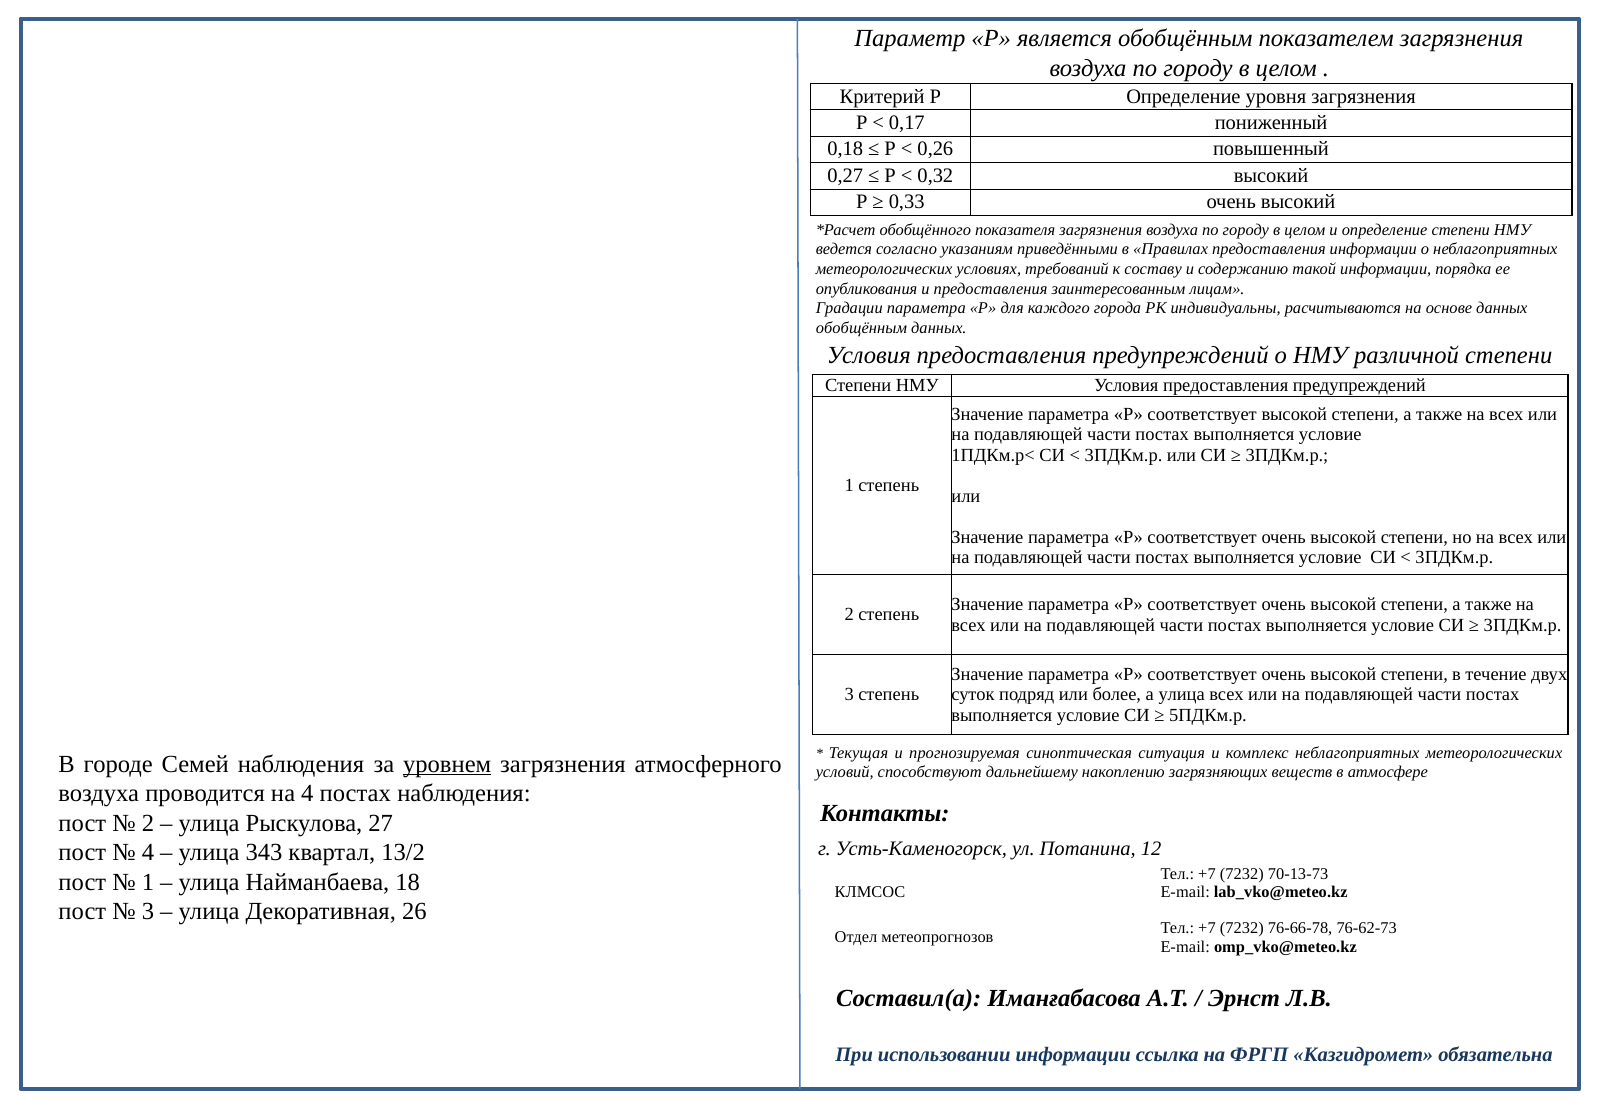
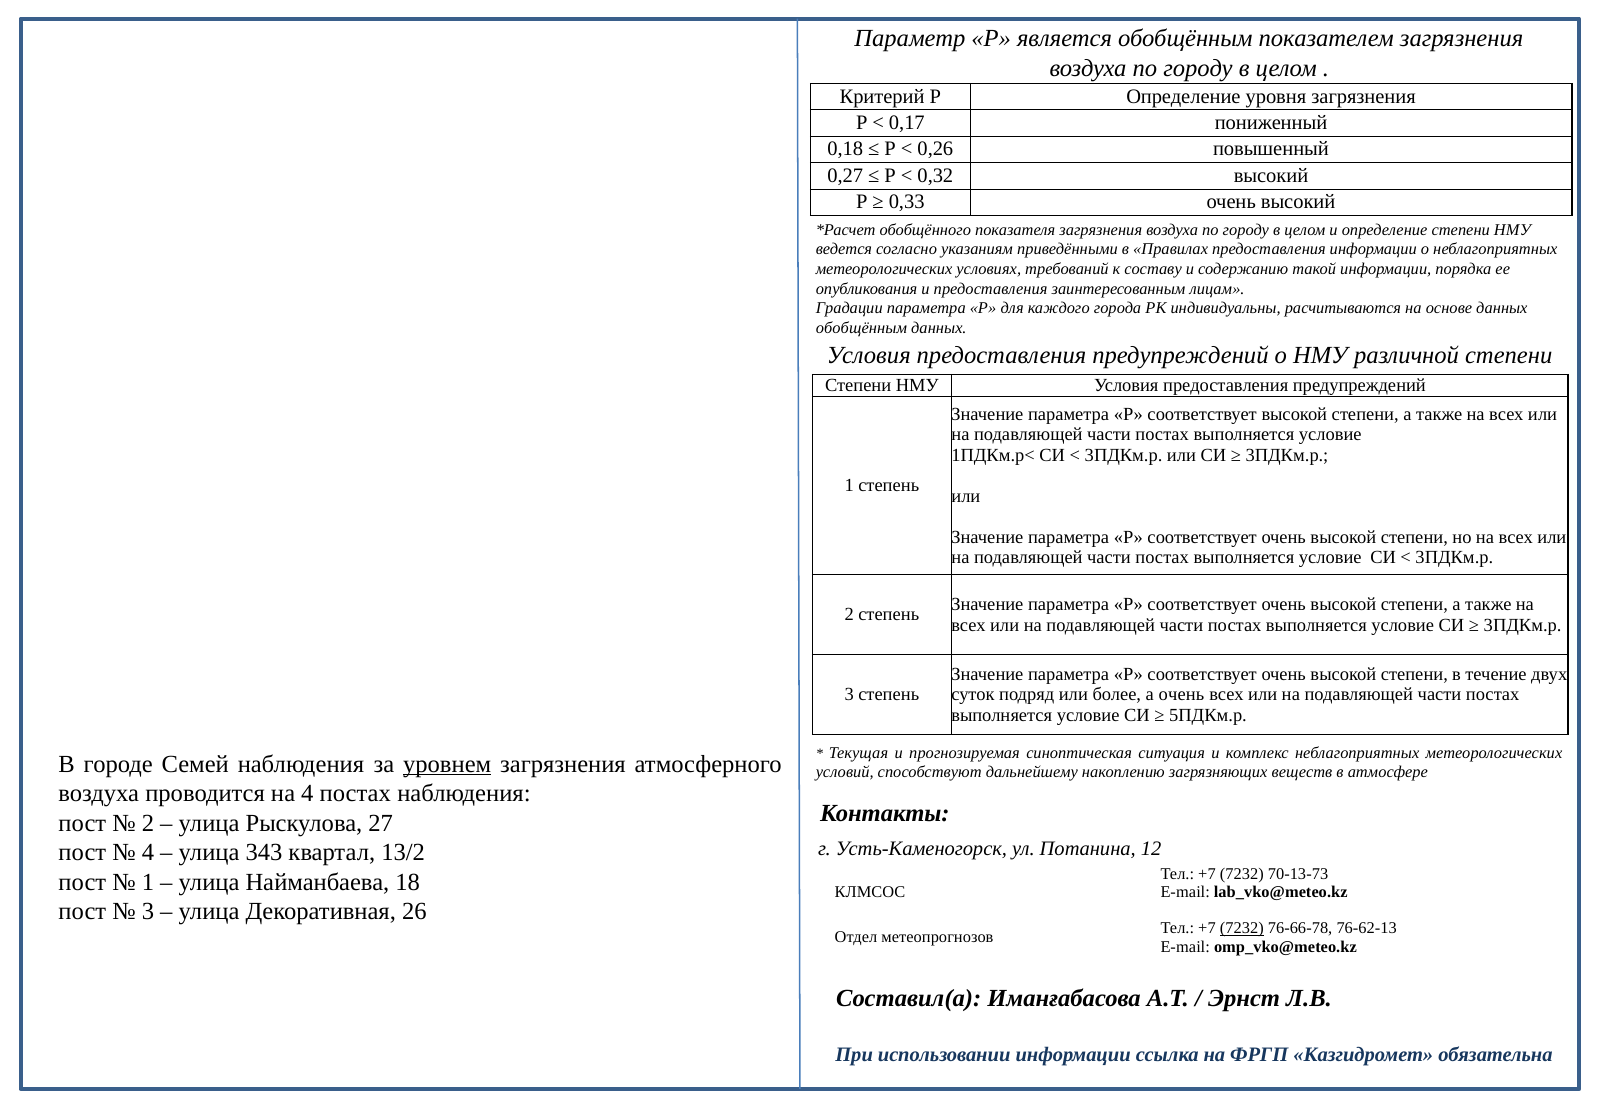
а улица: улица -> очень
7232 at (1242, 928) underline: none -> present
76-62-73: 76-62-73 -> 76-62-13
